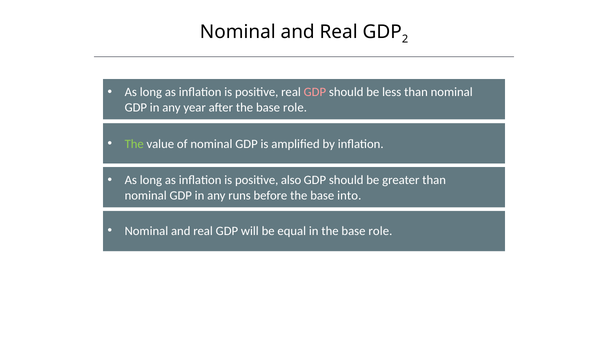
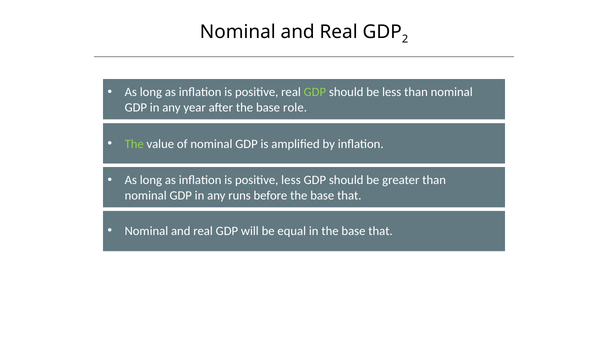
GDP at (315, 92) colour: pink -> light green
positive also: also -> less
before the base into: into -> that
in the base role: role -> that
